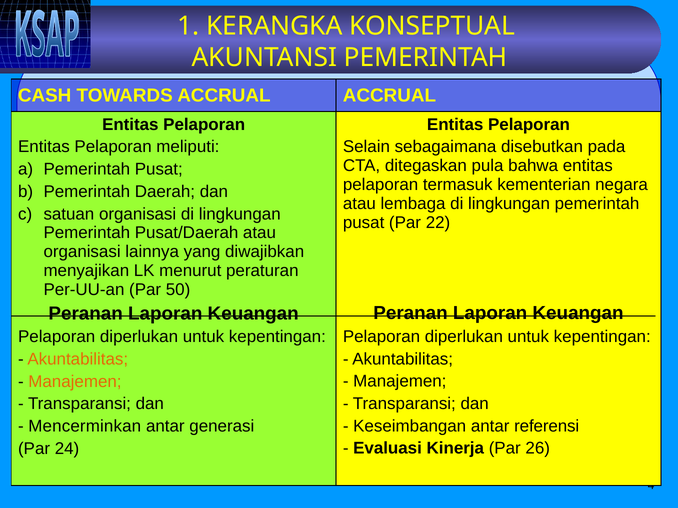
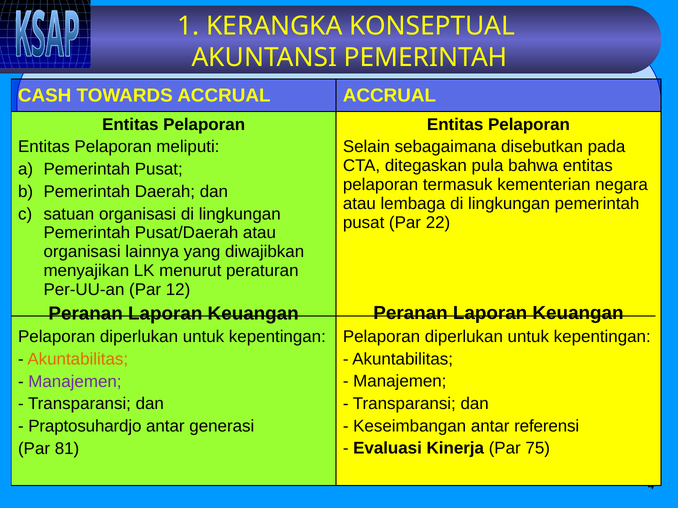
50: 50 -> 12
Manajemen at (75, 382) colour: orange -> purple
Mencerminkan: Mencerminkan -> Praptosuhardjo
26: 26 -> 75
24: 24 -> 81
